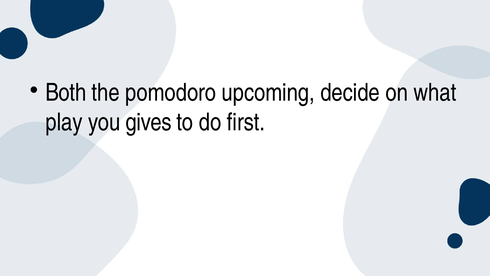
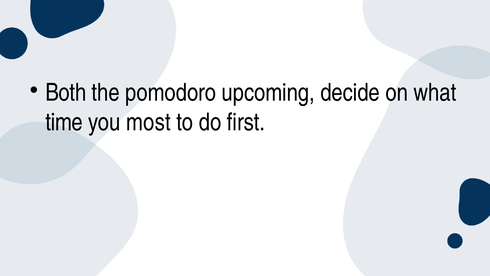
play: play -> time
gives: gives -> most
